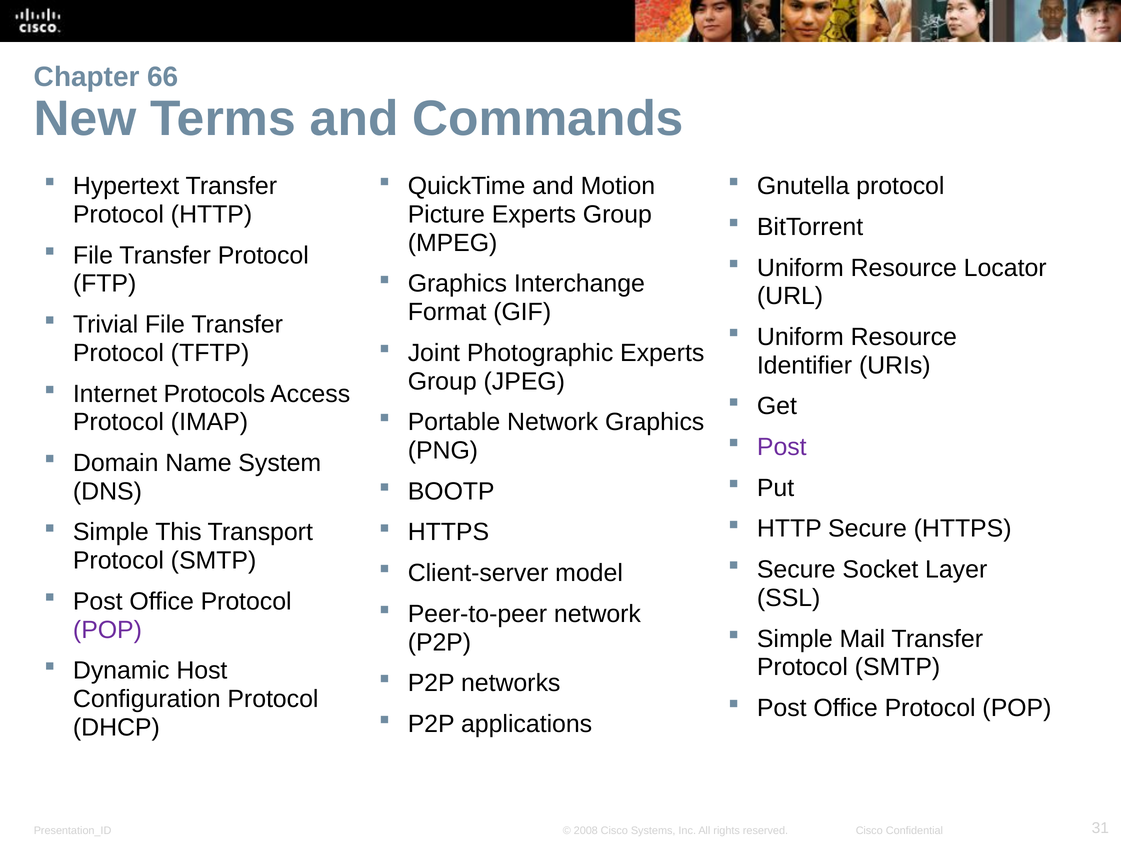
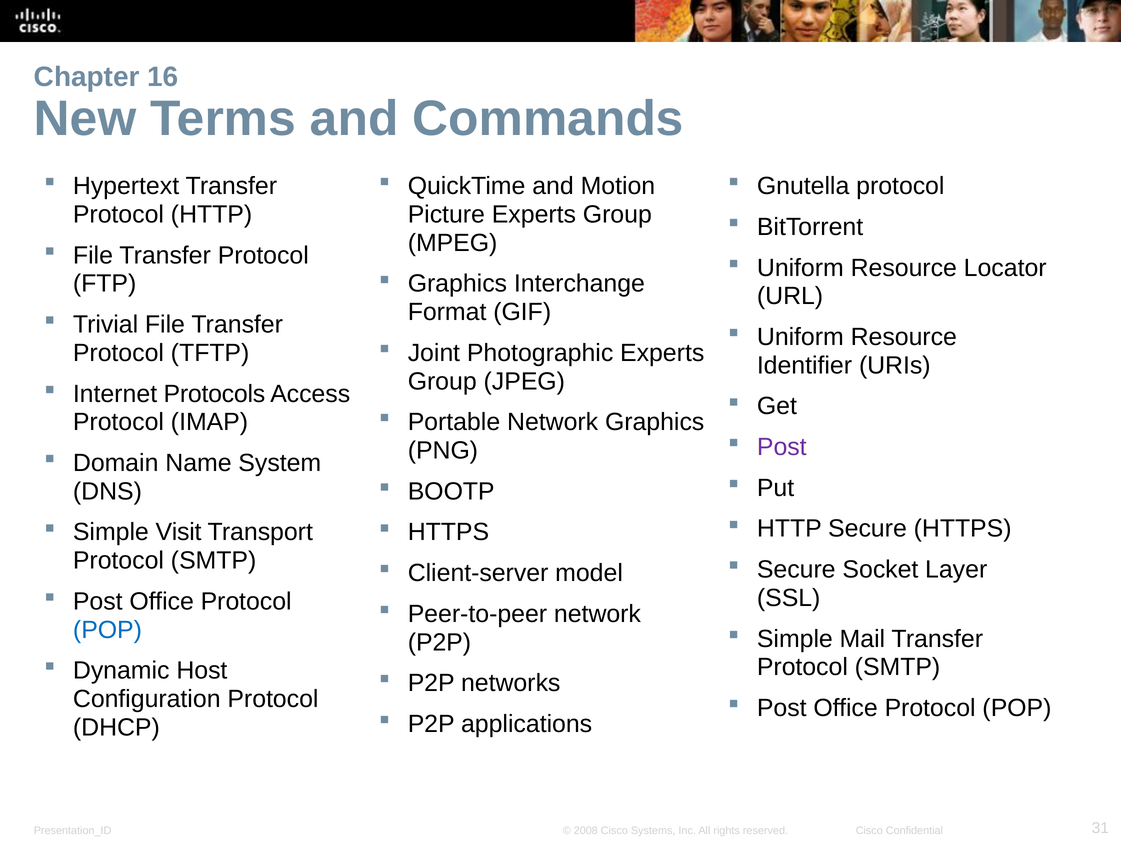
66: 66 -> 16
This: This -> Visit
POP at (107, 630) colour: purple -> blue
